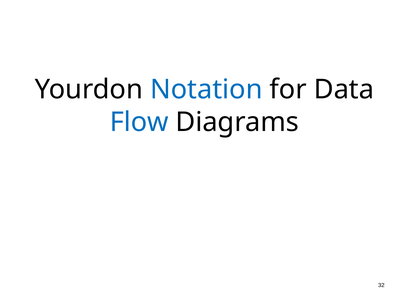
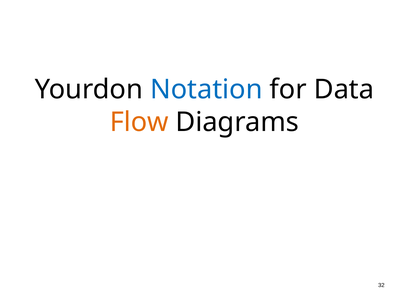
Flow colour: blue -> orange
